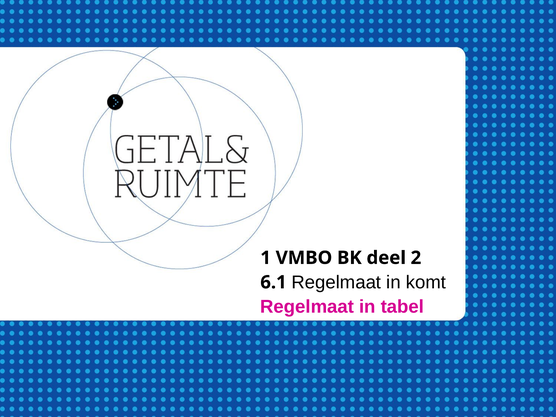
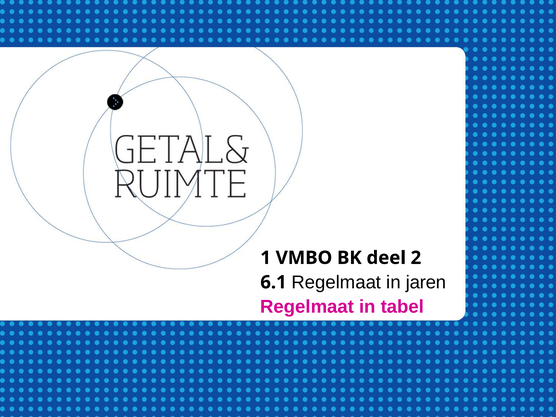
komt: komt -> jaren
